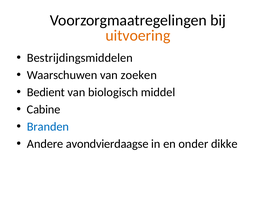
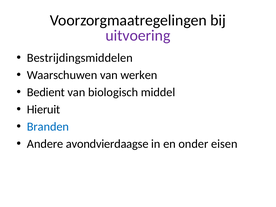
uitvoering colour: orange -> purple
zoeken: zoeken -> werken
Cabine: Cabine -> Hieruit
dikke: dikke -> eisen
